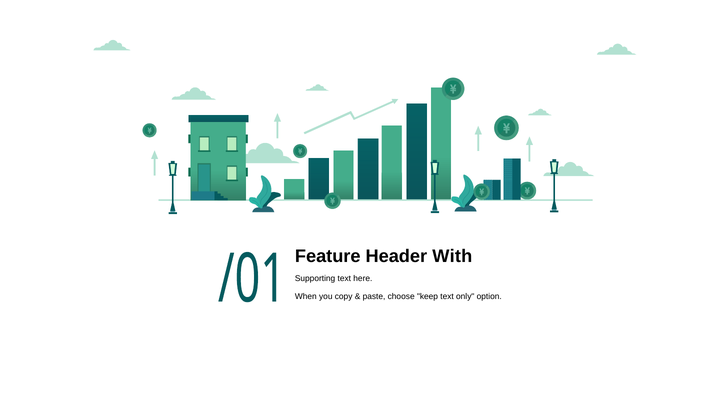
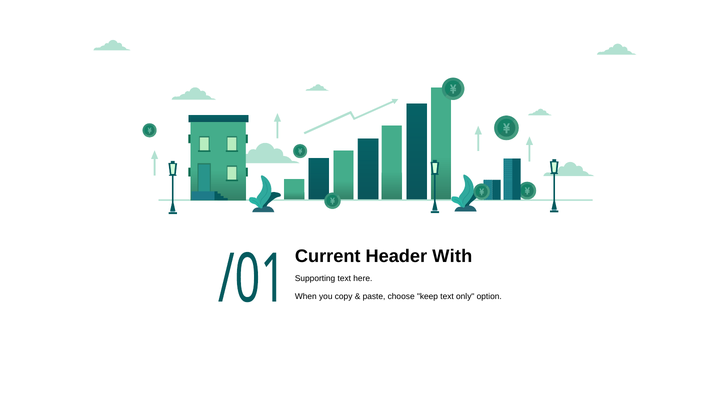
Feature: Feature -> Current
